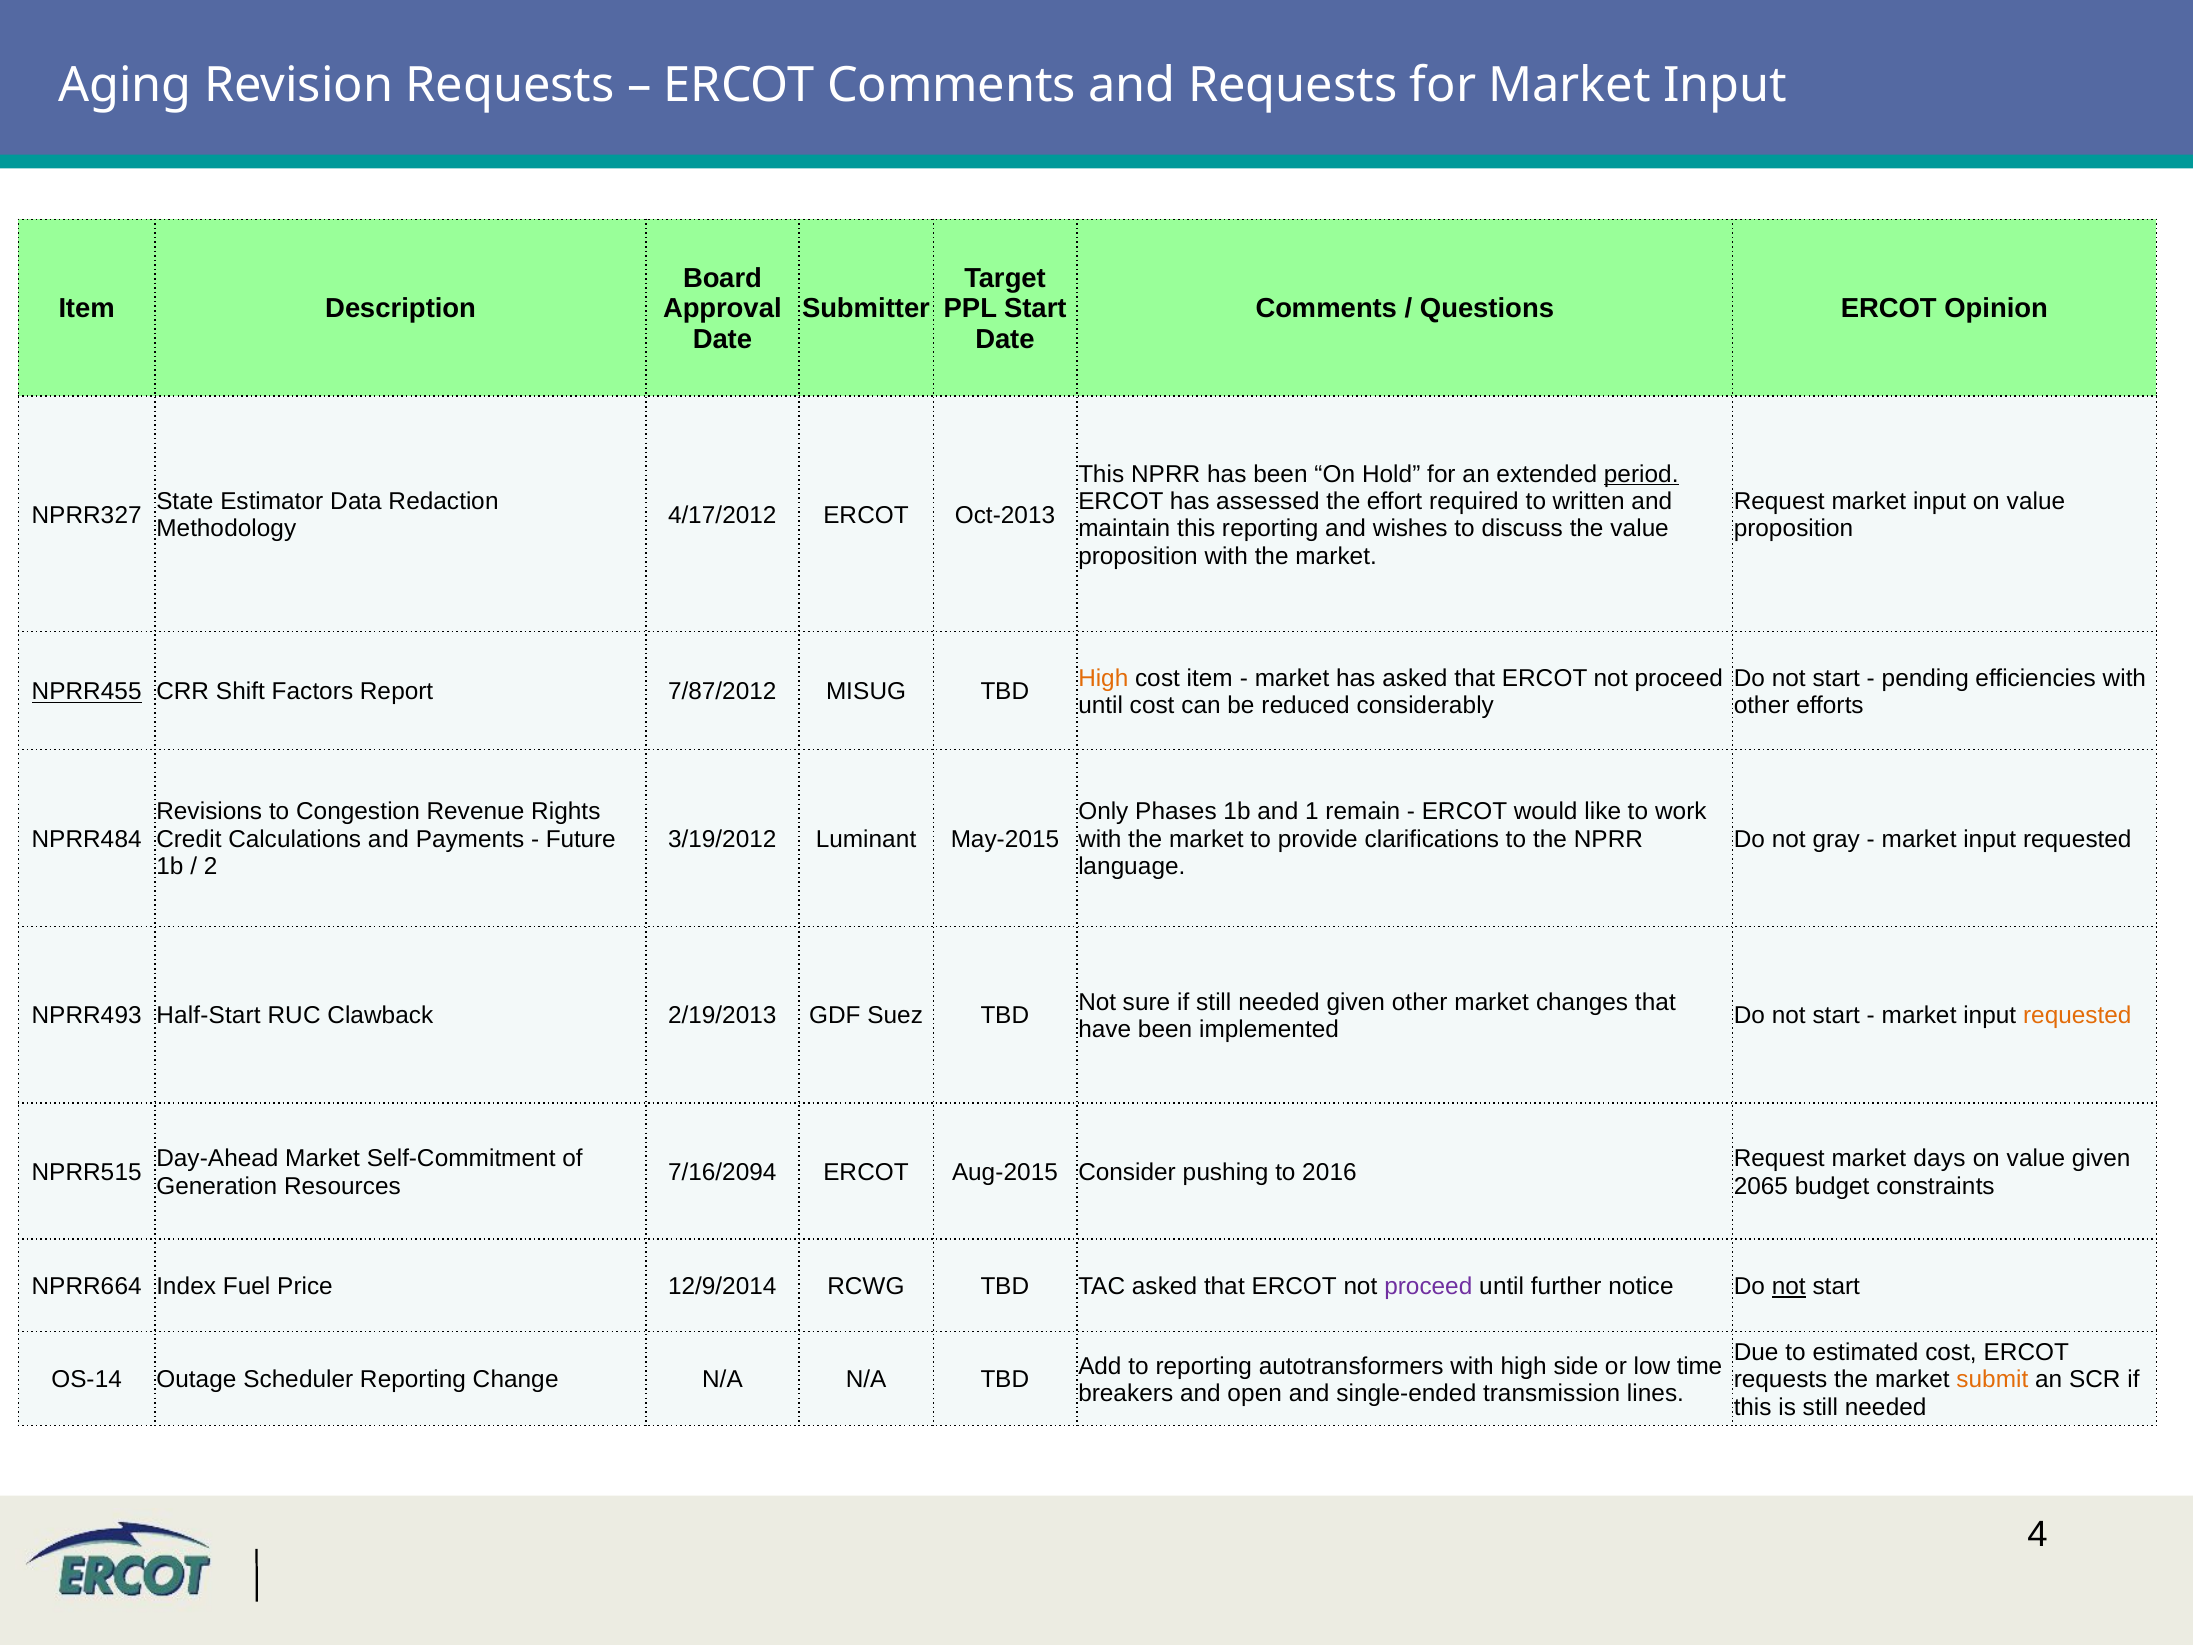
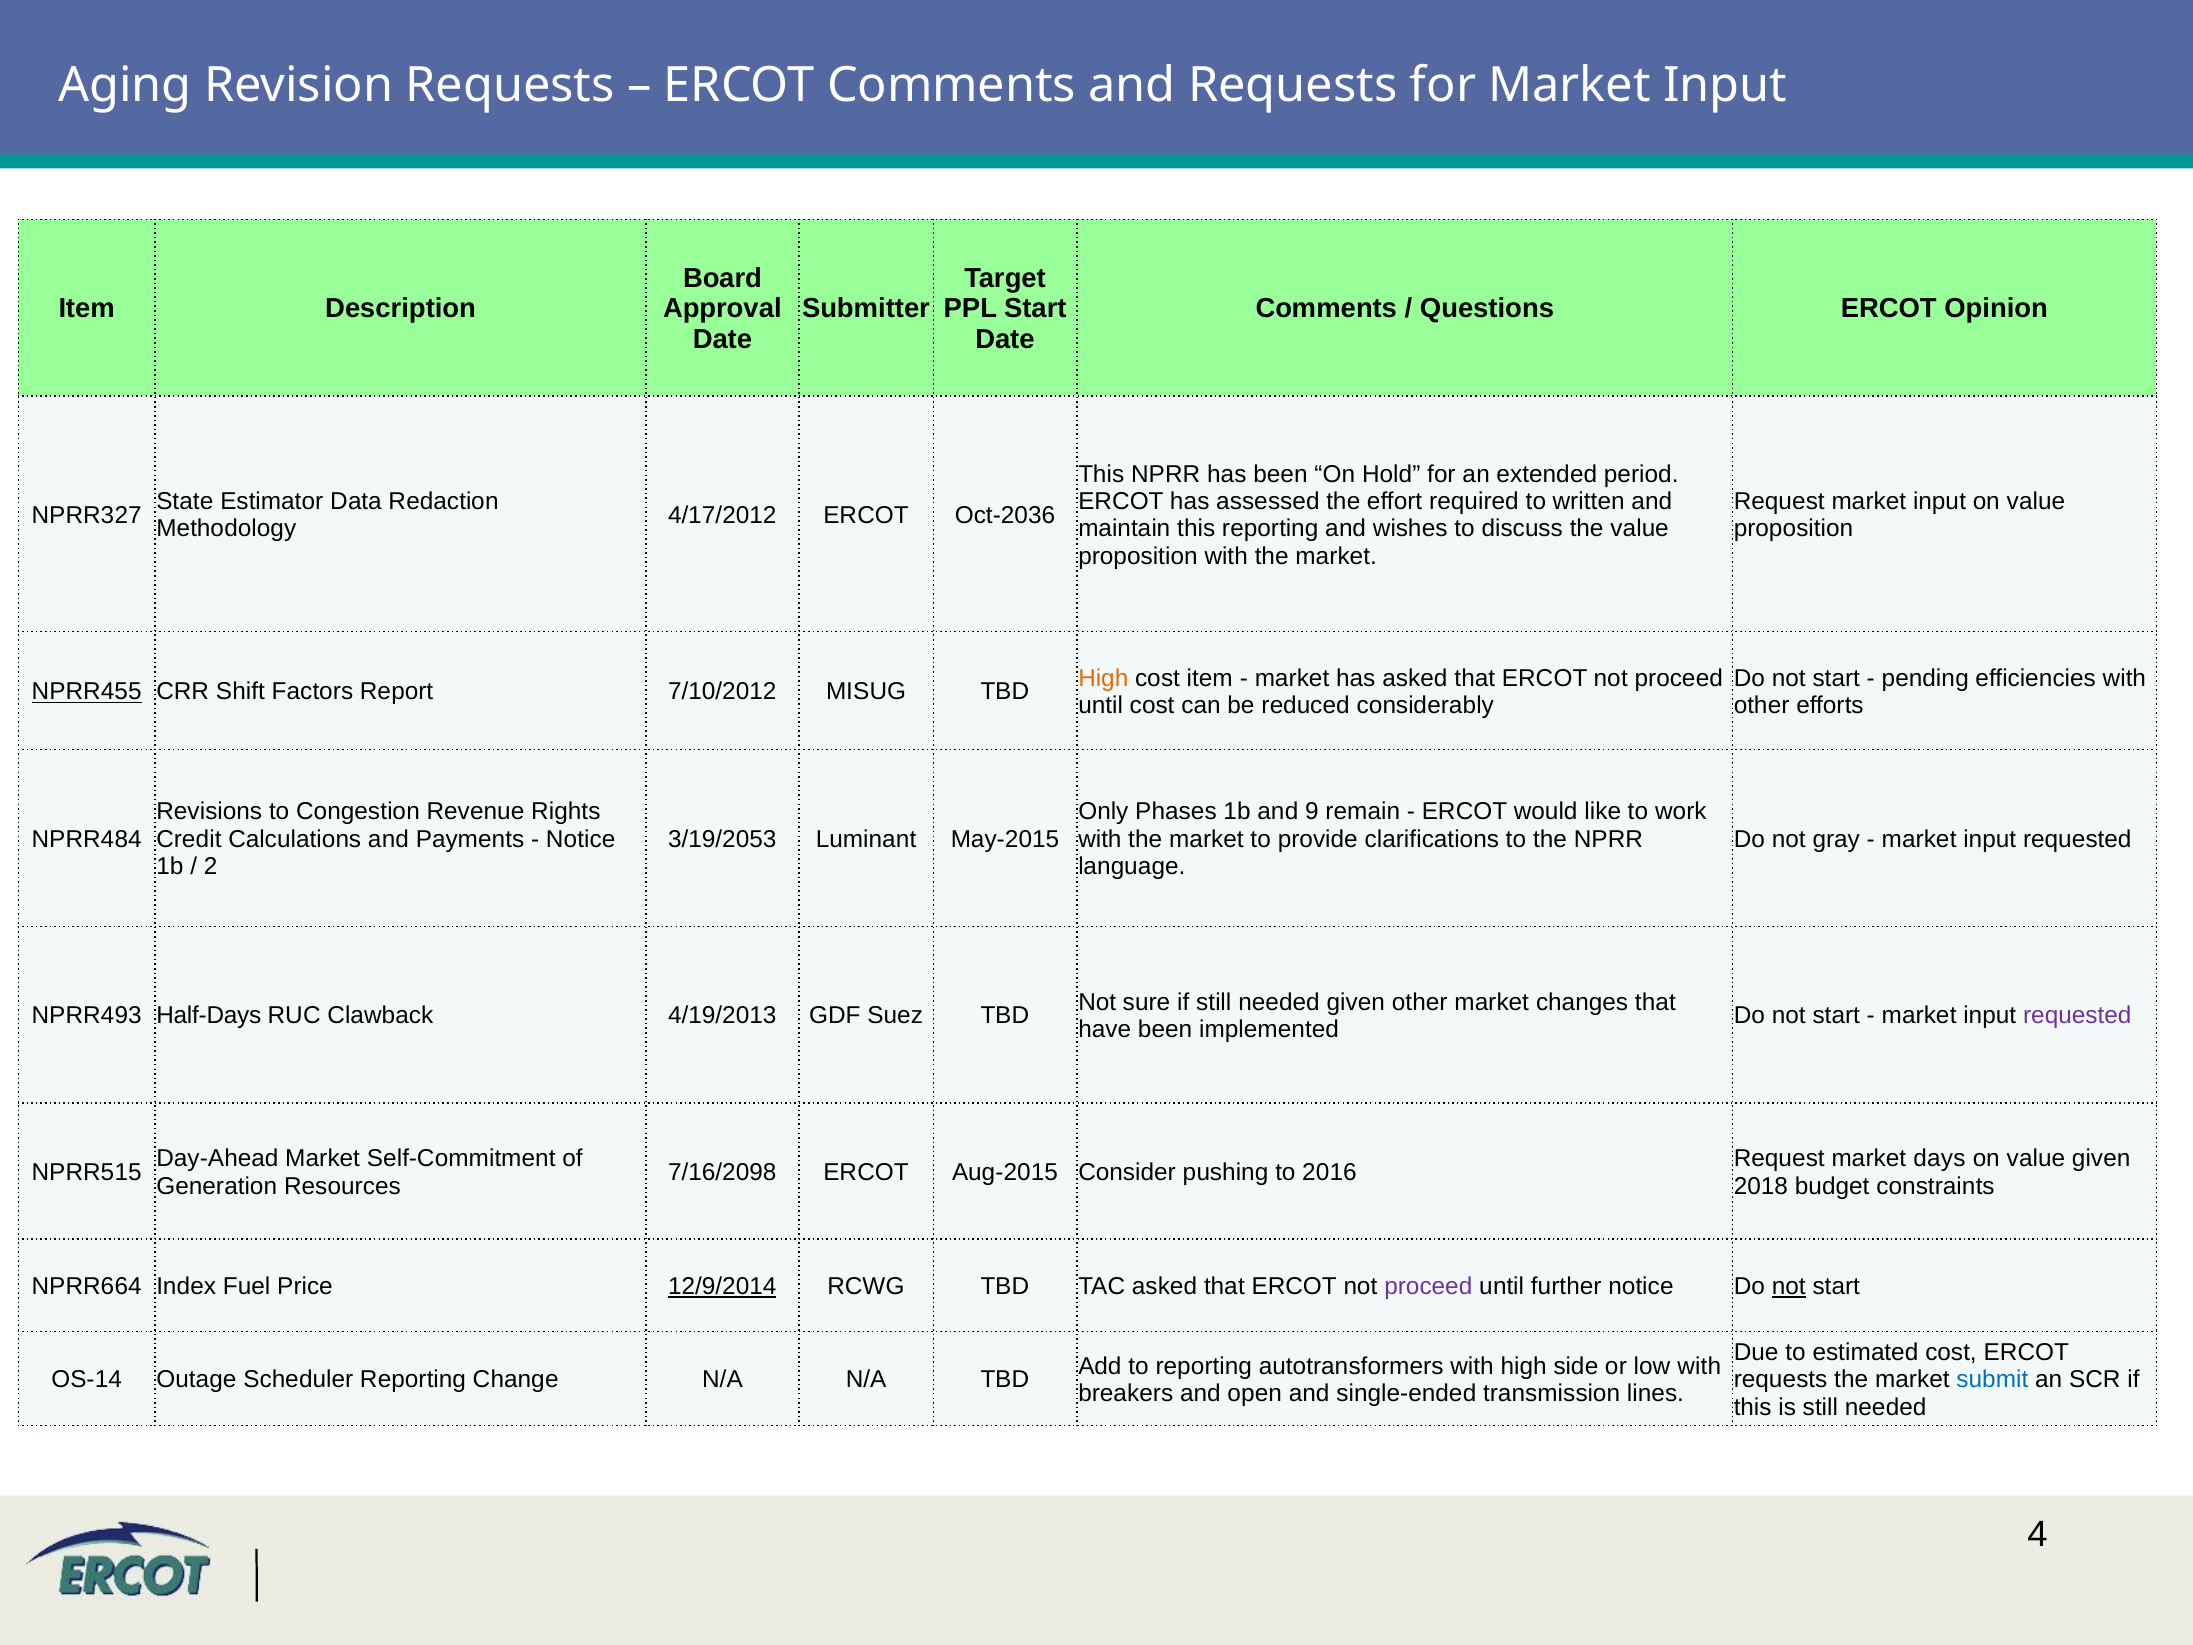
period underline: present -> none
Oct-2013: Oct-2013 -> Oct-2036
7/87/2012: 7/87/2012 -> 7/10/2012
1: 1 -> 9
Future at (581, 839): Future -> Notice
3/19/2012: 3/19/2012 -> 3/19/2053
Half-Start: Half-Start -> Half-Days
2/19/2013: 2/19/2013 -> 4/19/2013
requested at (2077, 1016) colour: orange -> purple
7/16/2094: 7/16/2094 -> 7/16/2098
2065: 2065 -> 2018
12/9/2014 underline: none -> present
low time: time -> with
submit colour: orange -> blue
